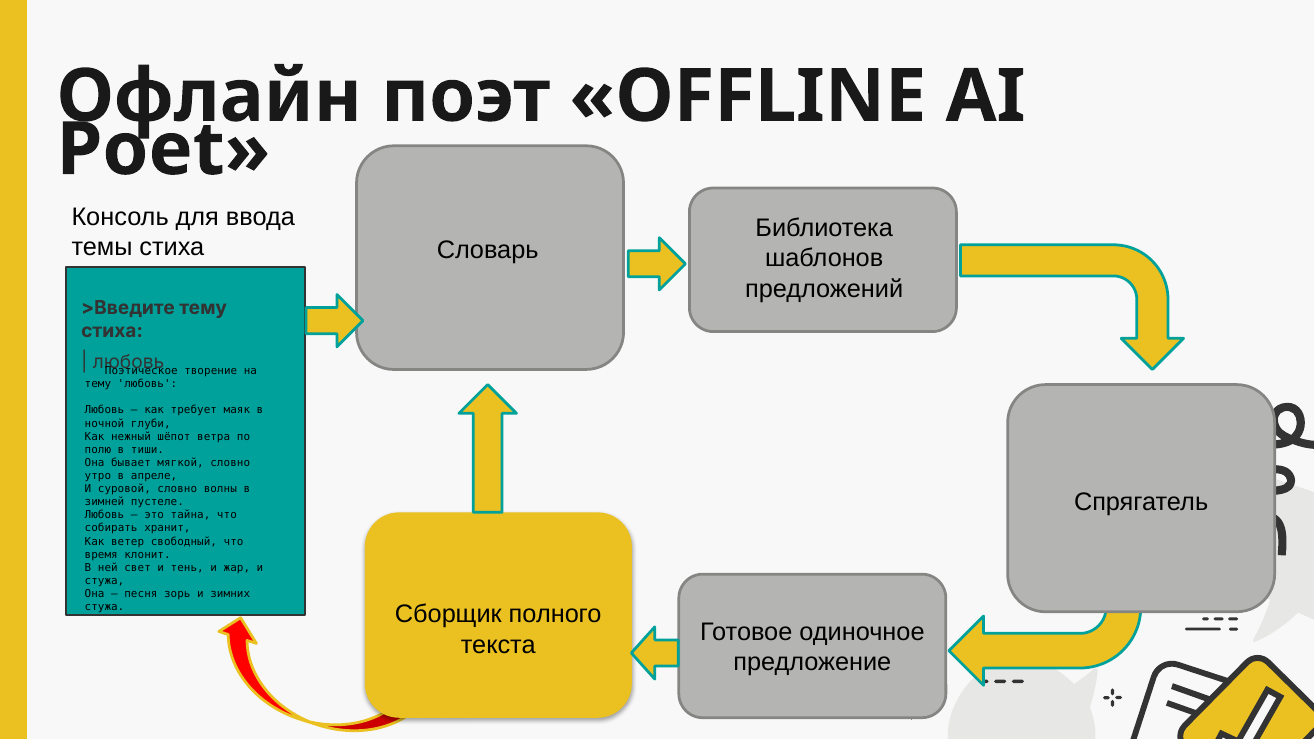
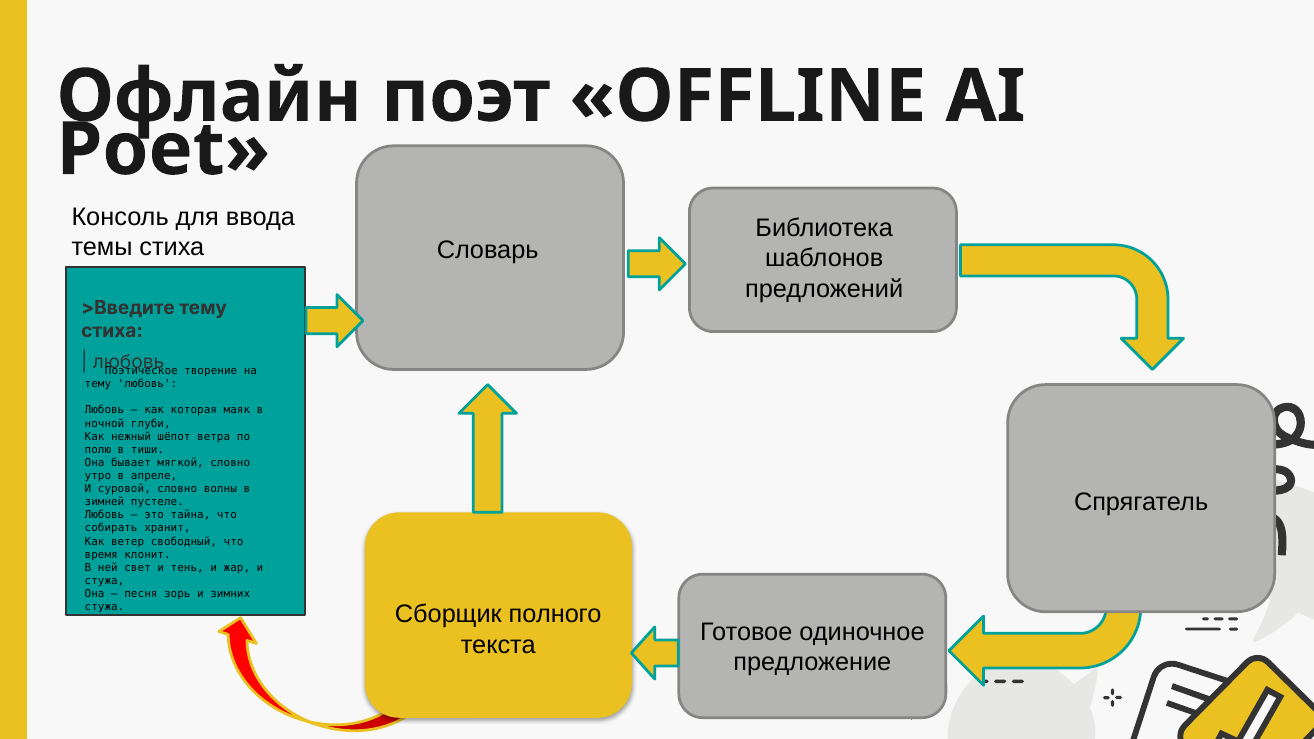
требует: требует -> которая
